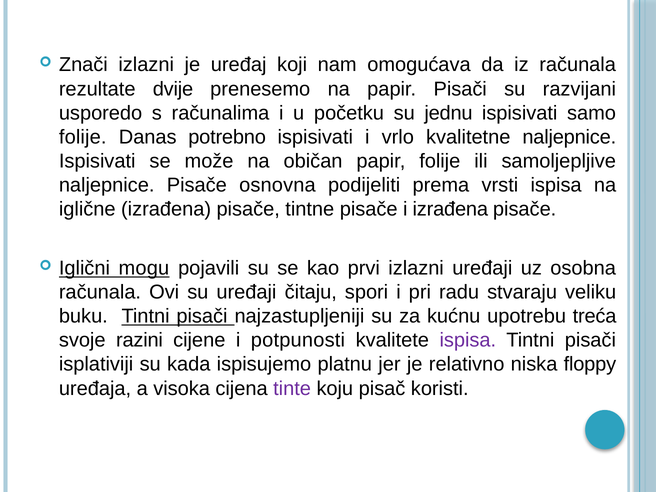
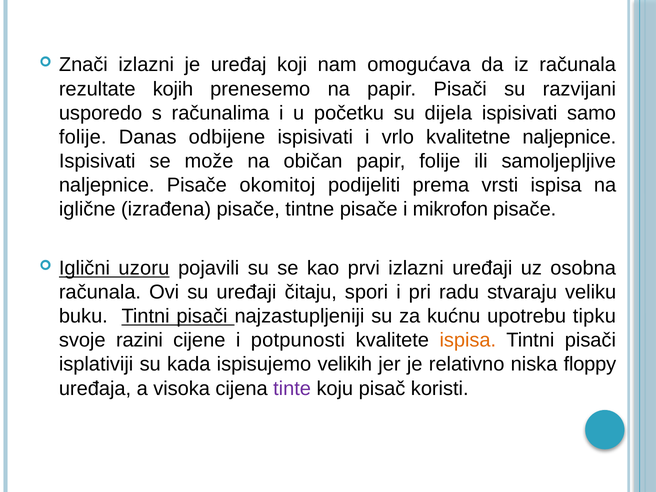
dvije: dvije -> kojih
jednu: jednu -> dijela
potrebno: potrebno -> odbijene
osnovna: osnovna -> okomitoj
i izrađena: izrađena -> mikrofon
mogu: mogu -> uzoru
treća: treća -> tipku
ispisa at (468, 340) colour: purple -> orange
platnu: platnu -> velikih
